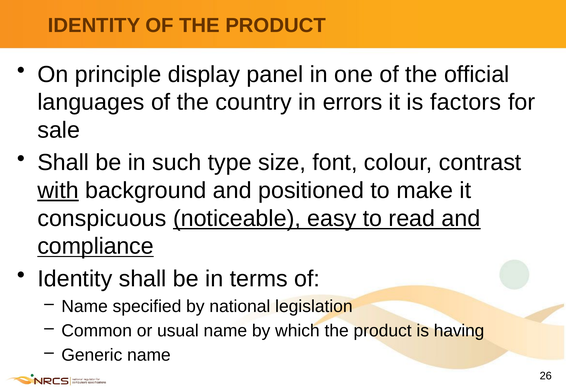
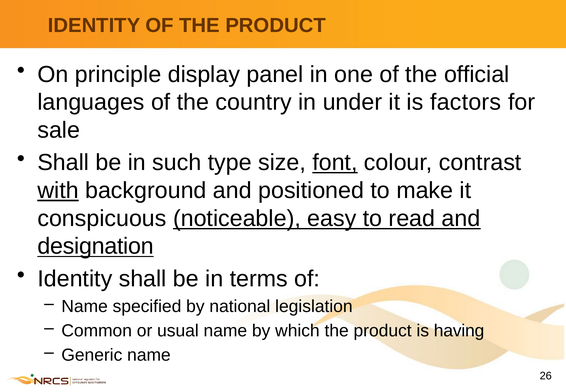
errors: errors -> under
font underline: none -> present
compliance: compliance -> designation
